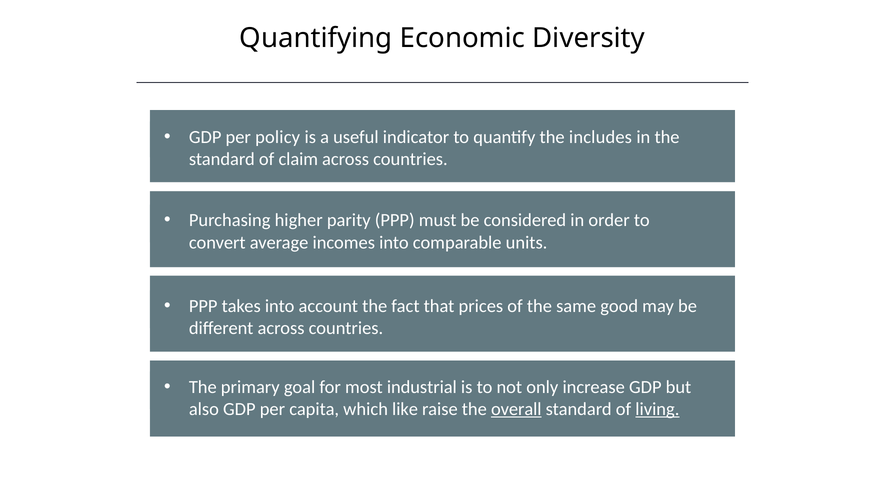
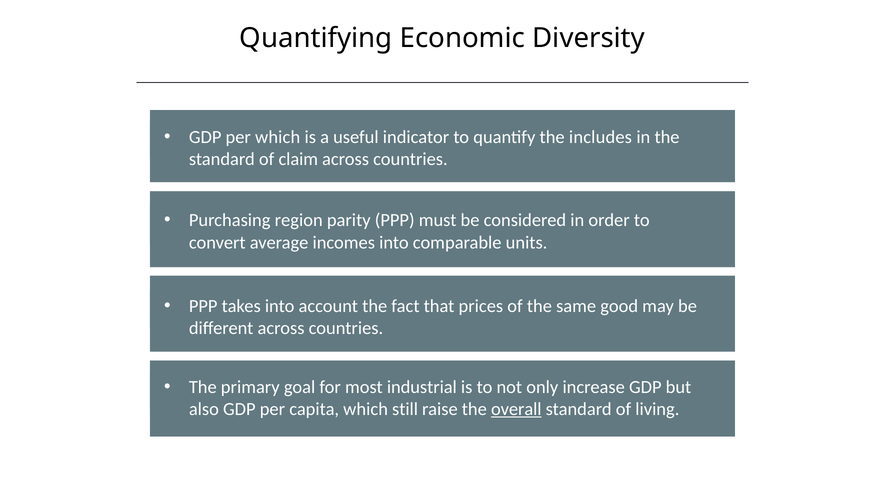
per policy: policy -> which
higher: higher -> region
like: like -> still
living underline: present -> none
